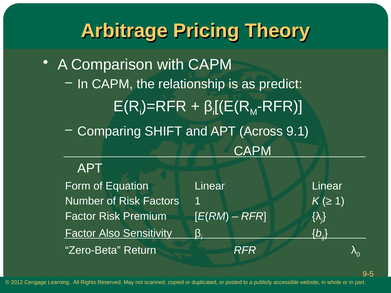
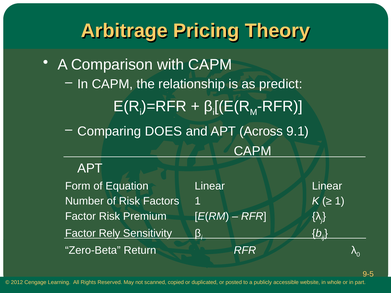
SHIFT: SHIFT -> DOES
Also: Also -> Rely
